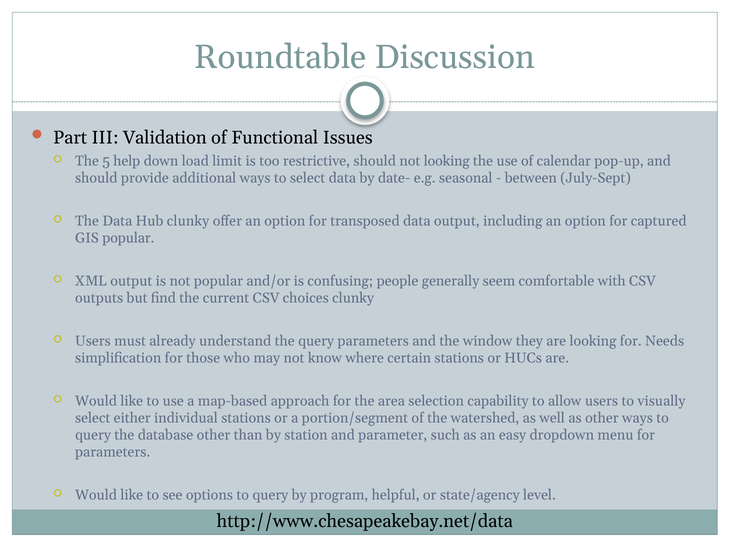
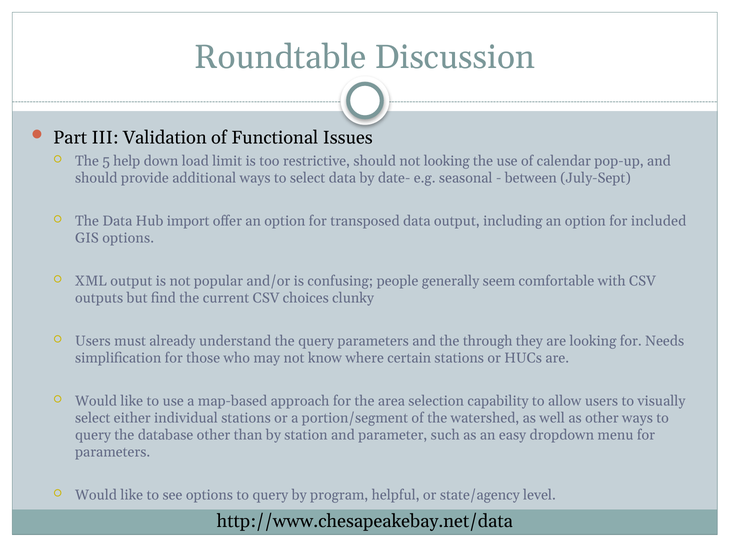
Hub clunky: clunky -> import
captured: captured -> included
GIS popular: popular -> options
window: window -> through
